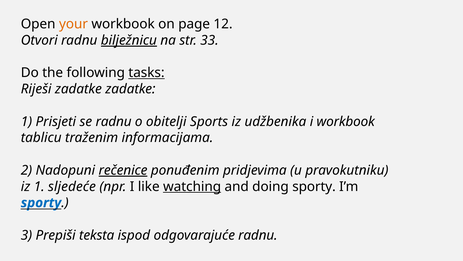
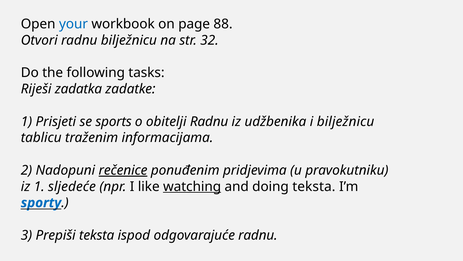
your colour: orange -> blue
12: 12 -> 88
bilježnicu at (129, 40) underline: present -> none
33: 33 -> 32
tasks underline: present -> none
Riješi zadatke: zadatke -> zadatka
se radnu: radnu -> sports
obitelji Sports: Sports -> Radnu
i workbook: workbook -> bilježnicu
doing sporty: sporty -> teksta
